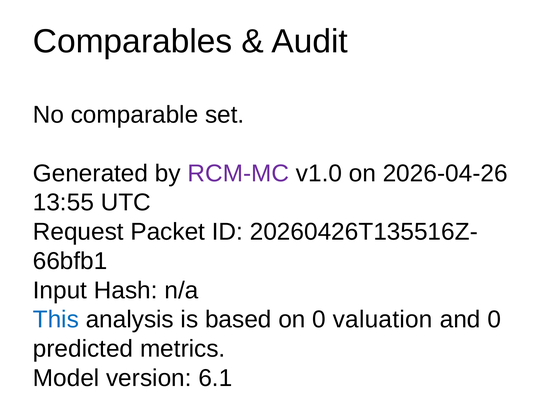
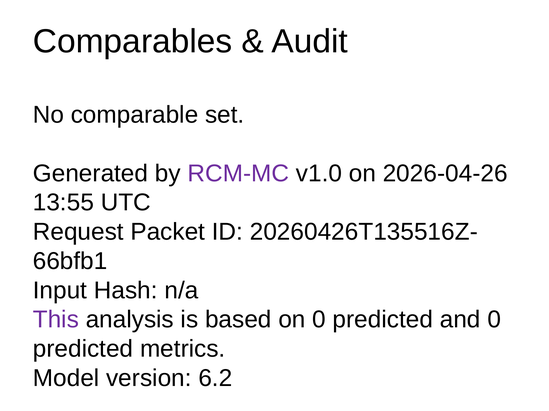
This colour: blue -> purple
on 0 valuation: valuation -> predicted
6.1: 6.1 -> 6.2
